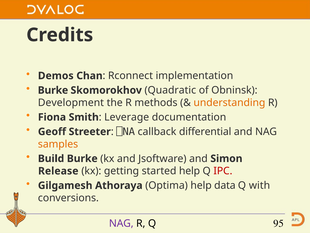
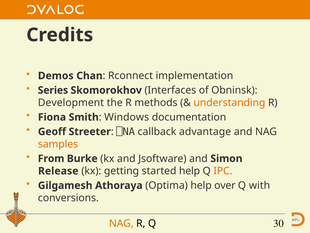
Burke at (53, 90): Burke -> Series
Quadratic: Quadratic -> Interfaces
Leverage: Leverage -> Windows
differential: differential -> advantage
Build: Build -> From
IPC colour: red -> orange
data: data -> over
NAG at (121, 223) colour: purple -> orange
95: 95 -> 30
